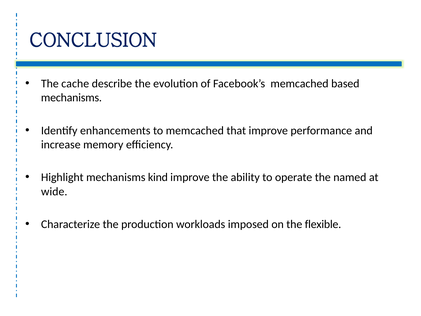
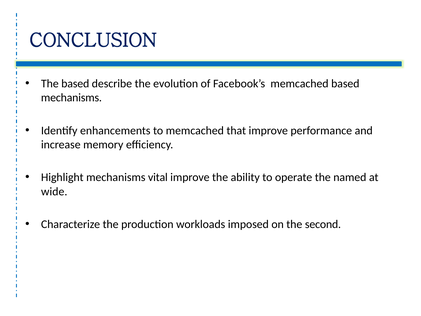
The cache: cache -> based
kind: kind -> vital
flexible: flexible -> second
